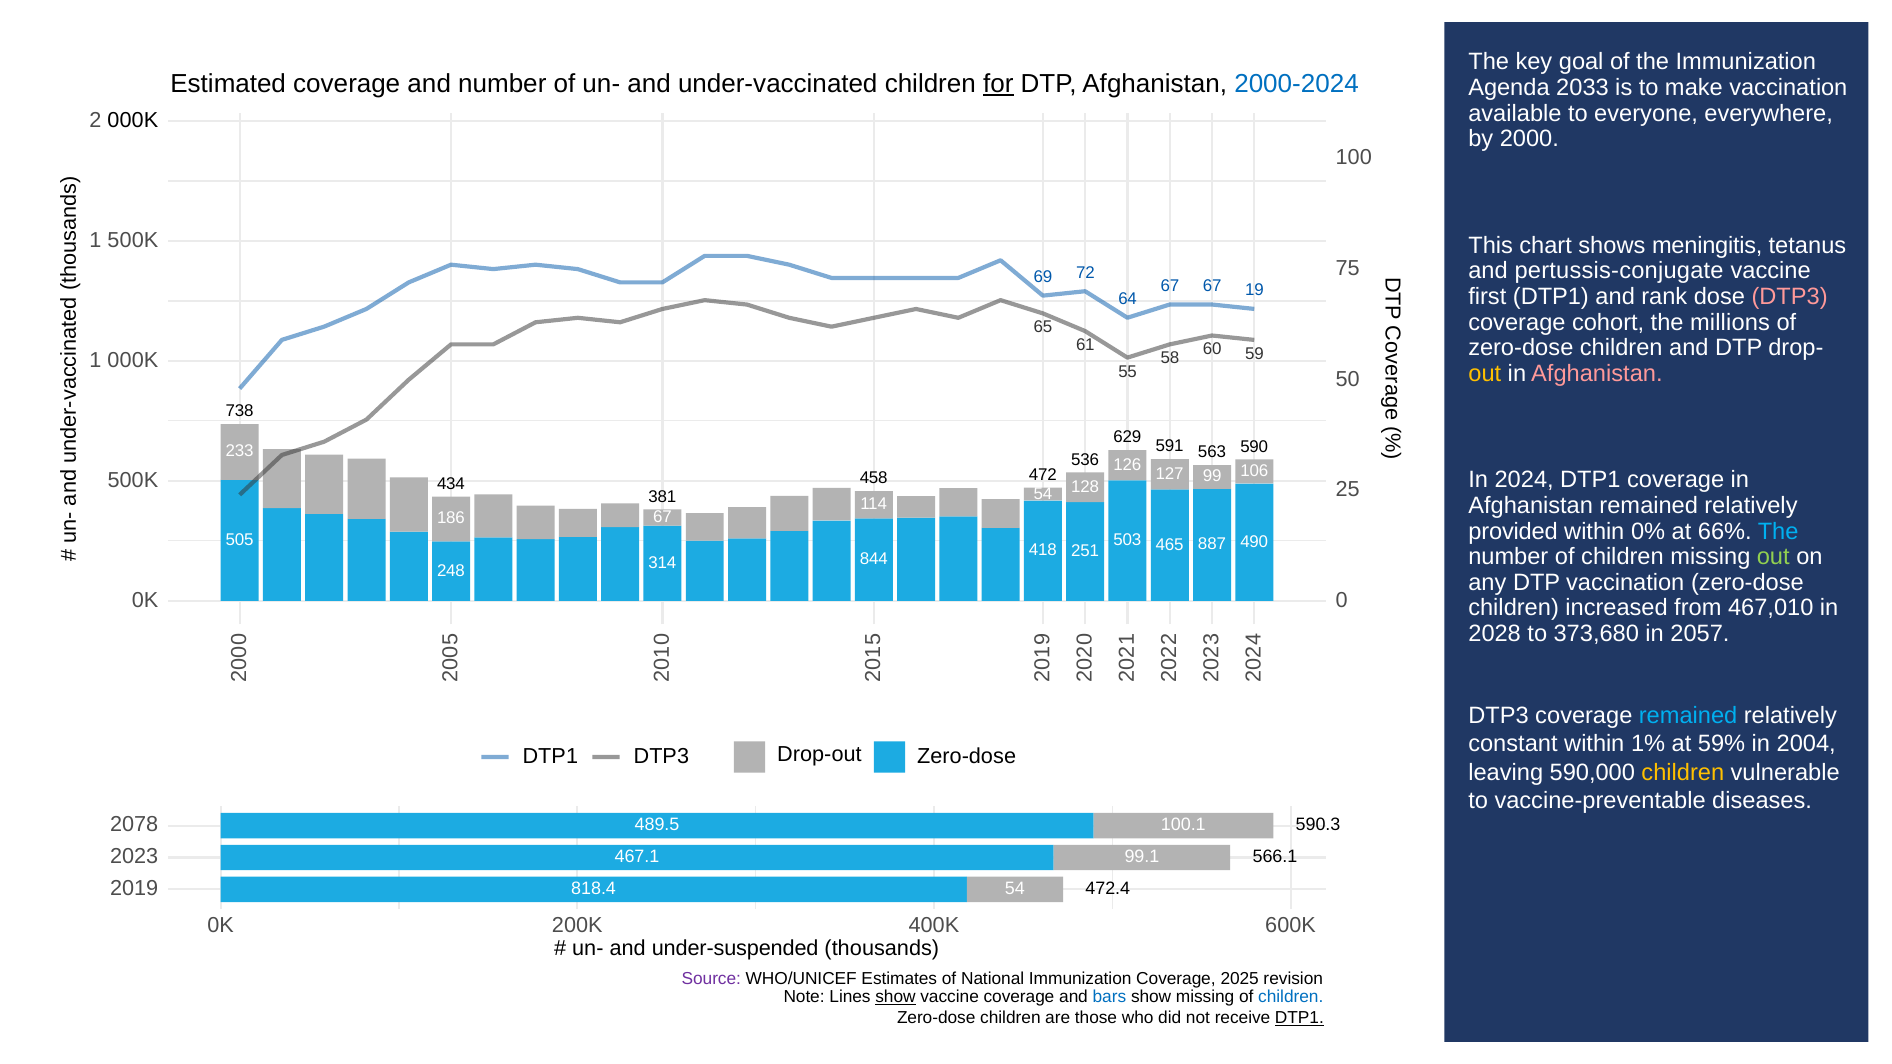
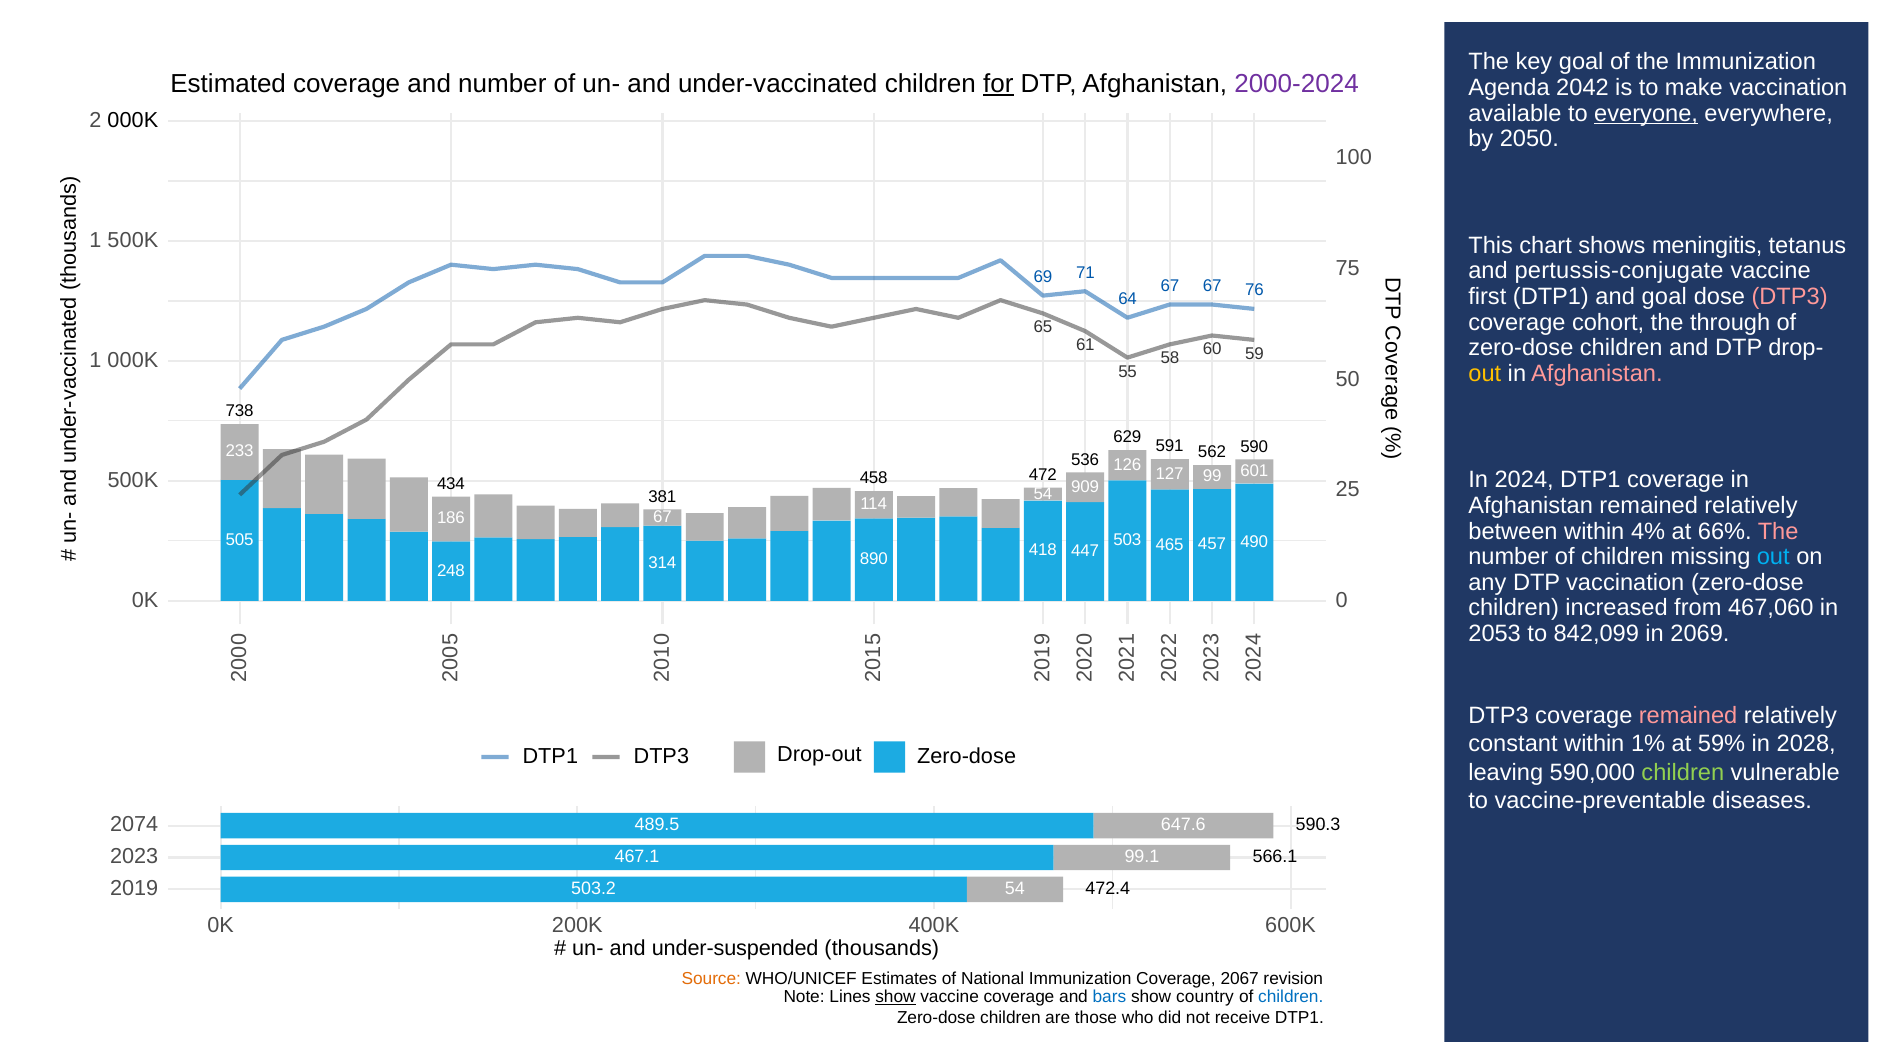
2000-2024 colour: blue -> purple
2033: 2033 -> 2042
everyone underline: none -> present
2000: 2000 -> 2050
72: 72 -> 71
19: 19 -> 76
and rank: rank -> goal
millions: millions -> through
563: 563 -> 562
106: 106 -> 601
128: 128 -> 909
provided: provided -> between
0%: 0% -> 4%
The at (1778, 531) colour: light blue -> pink
887: 887 -> 457
251: 251 -> 447
out at (1773, 557) colour: light green -> light blue
844: 844 -> 890
467,010: 467,010 -> 467,060
2028: 2028 -> 2053
373,680: 373,680 -> 842,099
2057: 2057 -> 2069
remained at (1688, 716) colour: light blue -> pink
2004: 2004 -> 2028
children at (1683, 772) colour: yellow -> light green
2078: 2078 -> 2074
100.1: 100.1 -> 647.6
818.4: 818.4 -> 503.2
Source colour: purple -> orange
2025: 2025 -> 2067
show missing: missing -> country
DTP1 at (1299, 1018) underline: present -> none
